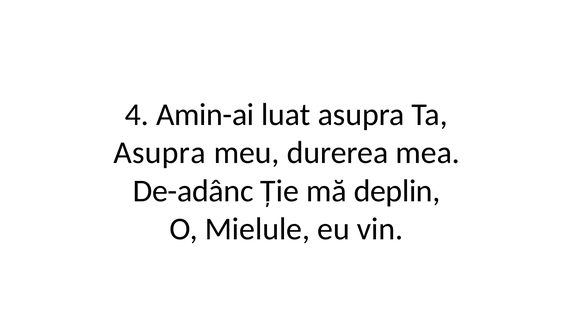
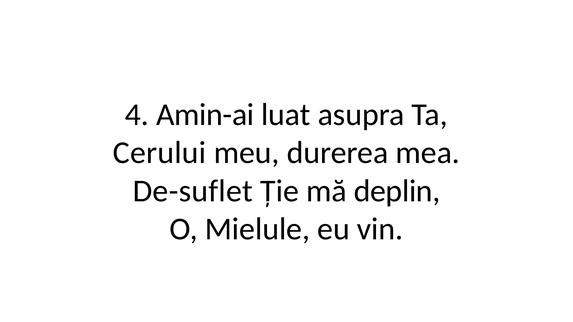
Asupra at (160, 153): Asupra -> Cerului
De-adânc: De-adânc -> De-suflet
